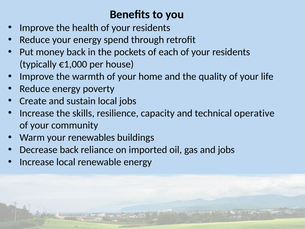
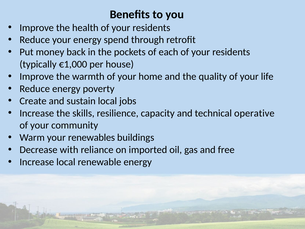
Decrease back: back -> with
and jobs: jobs -> free
